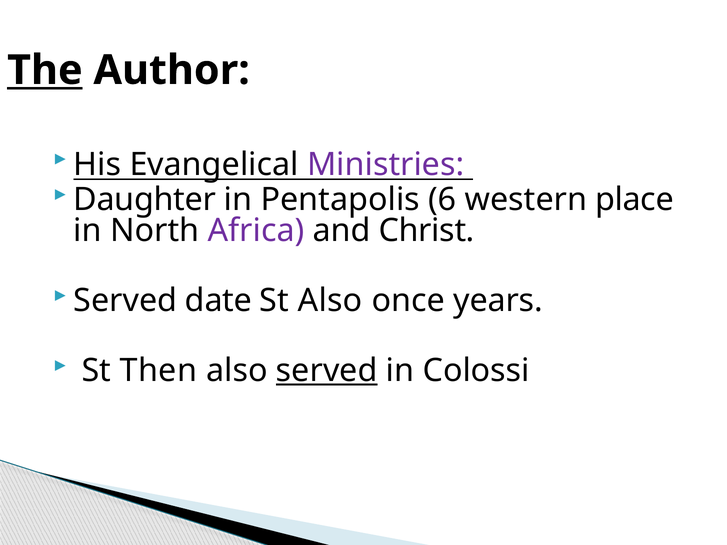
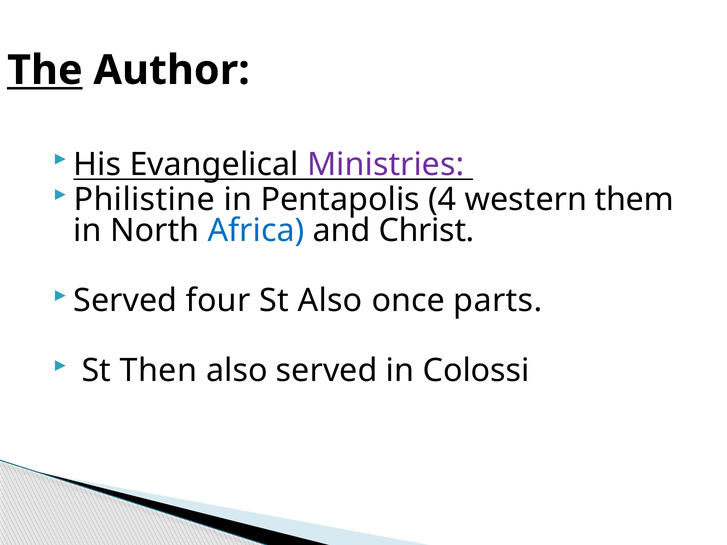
Daughter: Daughter -> Philistine
6: 6 -> 4
place: place -> them
Africa colour: purple -> blue
date: date -> four
years: years -> parts
served at (327, 371) underline: present -> none
